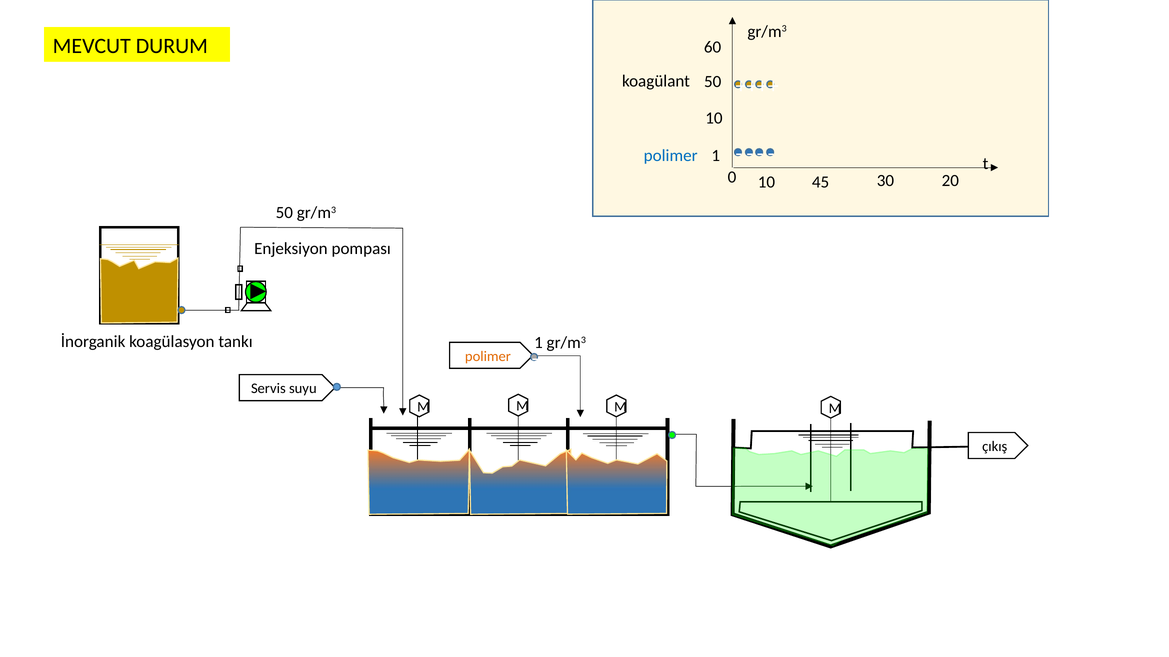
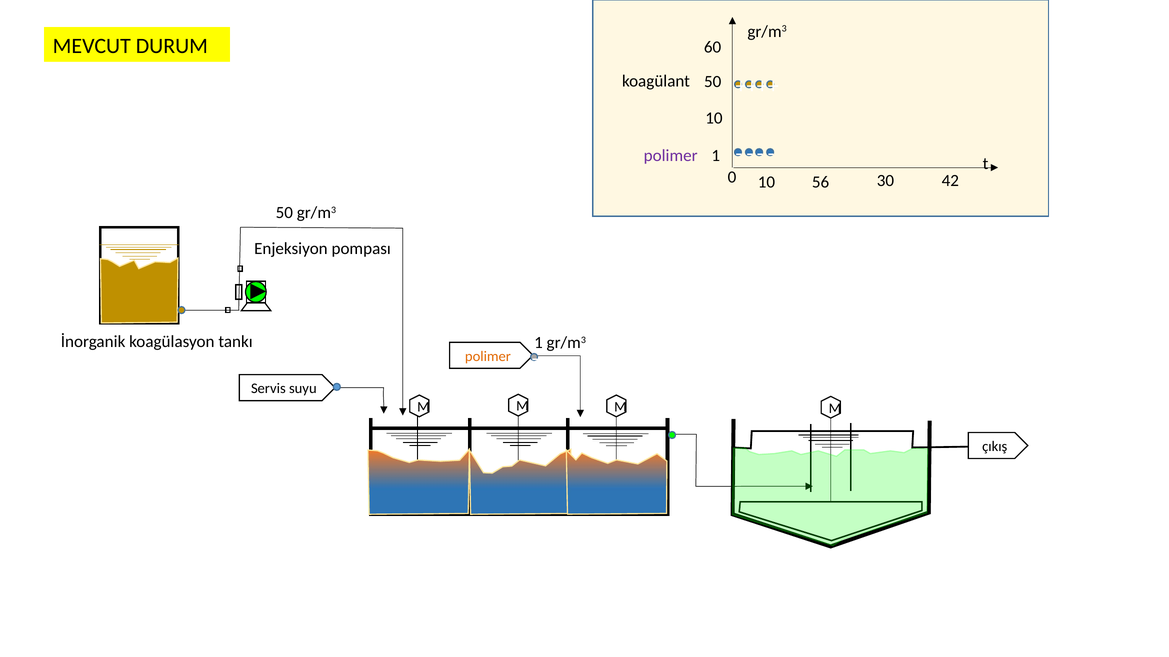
polimer at (671, 156) colour: blue -> purple
45: 45 -> 56
20: 20 -> 42
